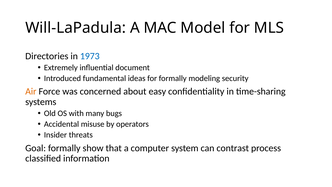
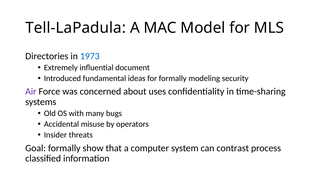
Will-LaPadula: Will-LaPadula -> Tell-LaPadula
Air colour: orange -> purple
easy: easy -> uses
